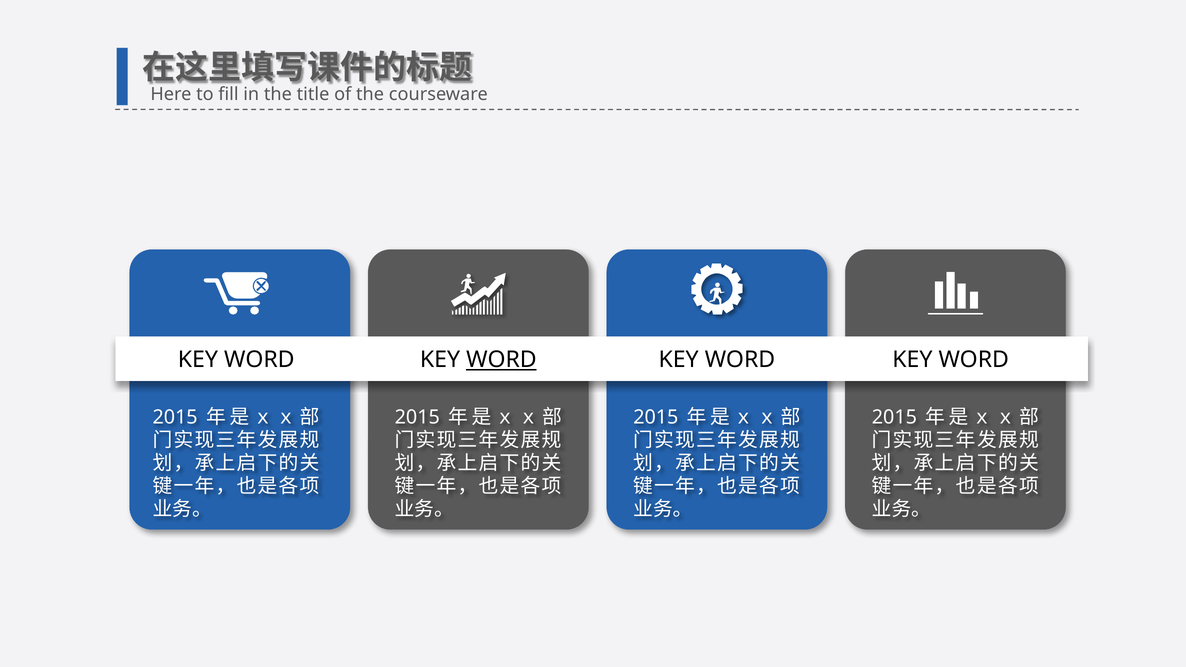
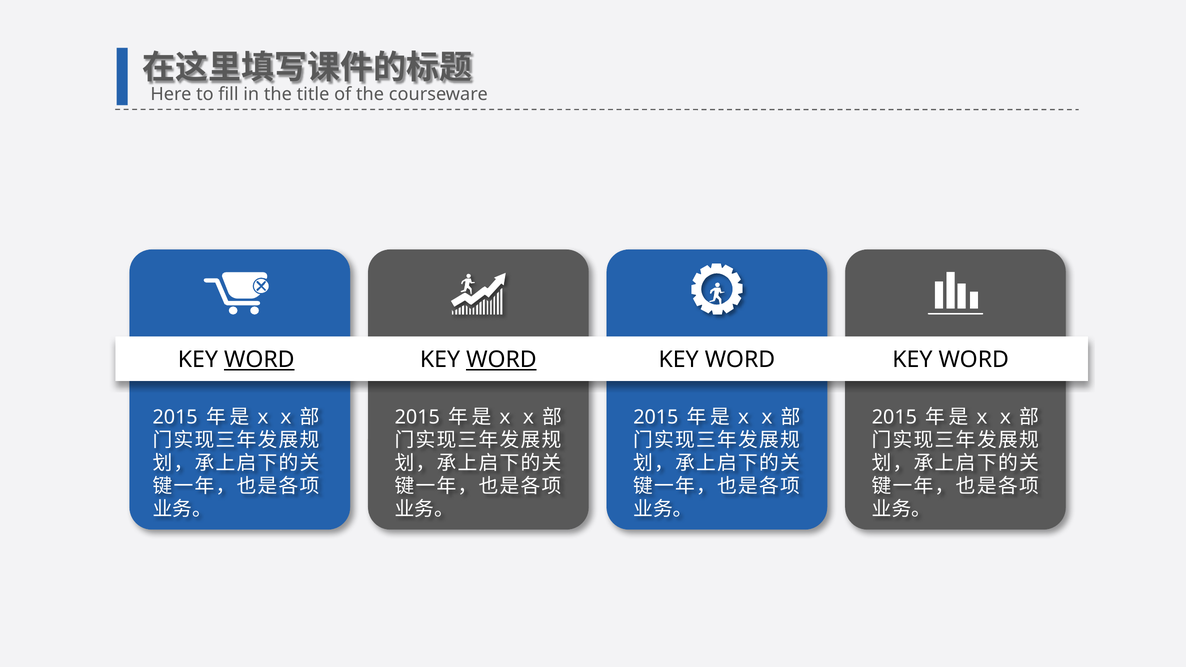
WORD at (259, 360) underline: none -> present
